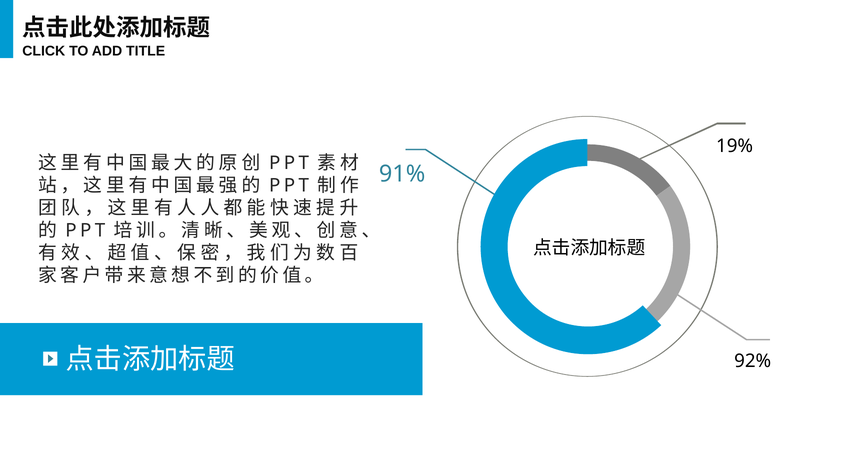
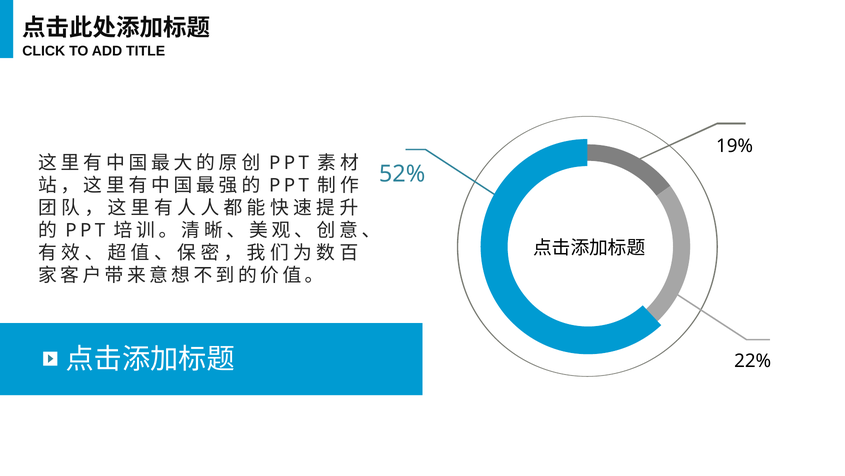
91%: 91% -> 52%
92%: 92% -> 22%
